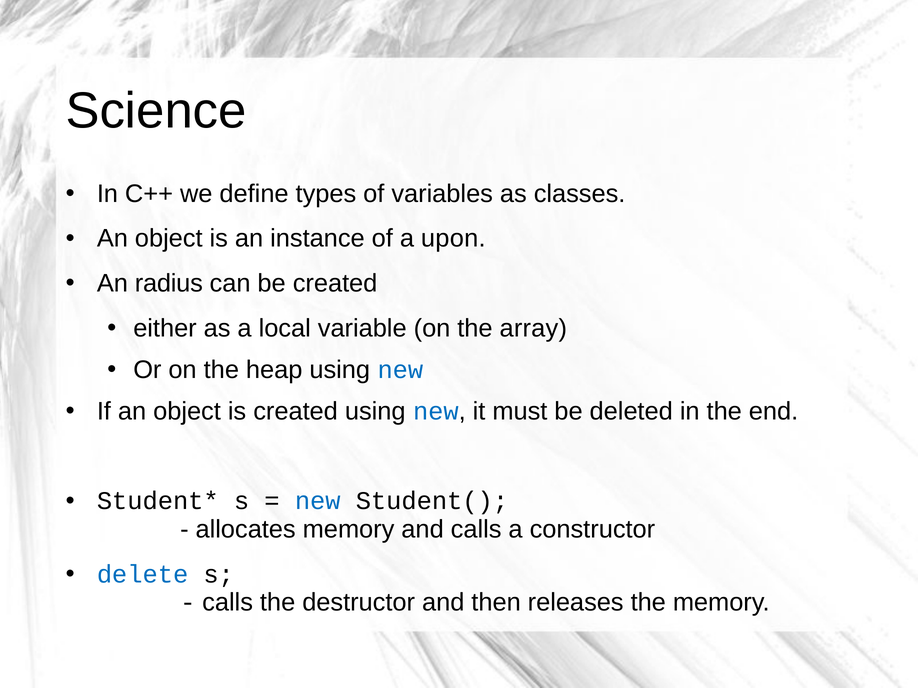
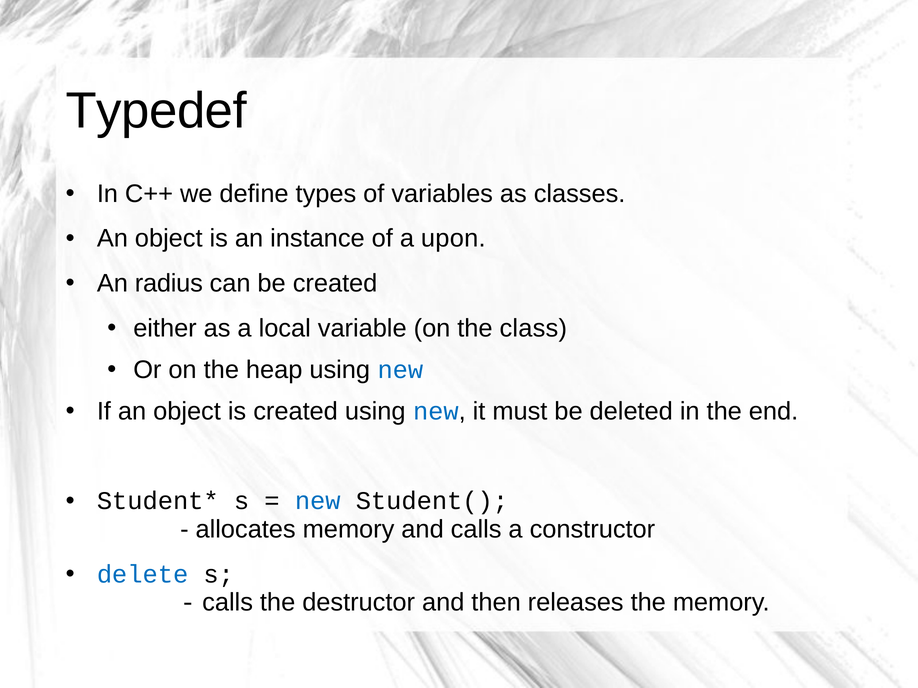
Science: Science -> Typedef
array: array -> class
